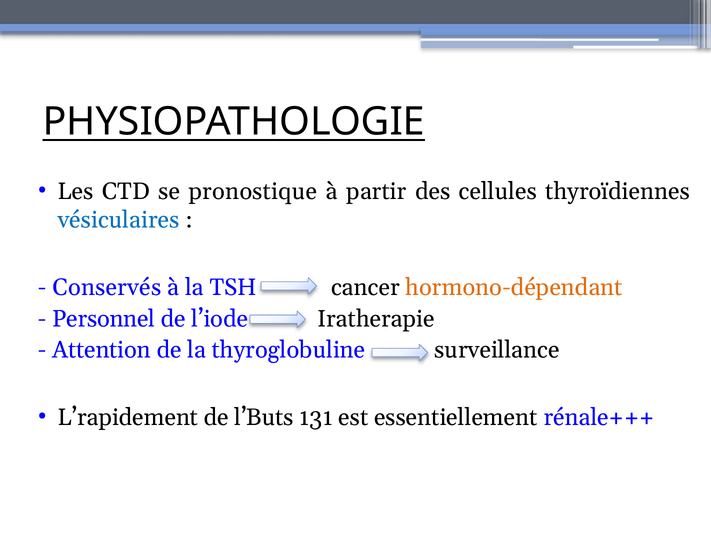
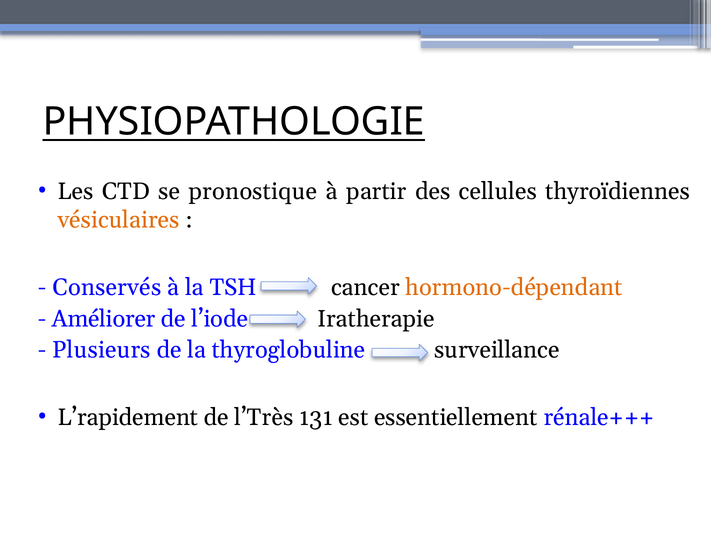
vésiculaires colour: blue -> orange
Personnel: Personnel -> Améliorer
Attention: Attention -> Plusieurs
l’Buts: l’Buts -> l’Très
